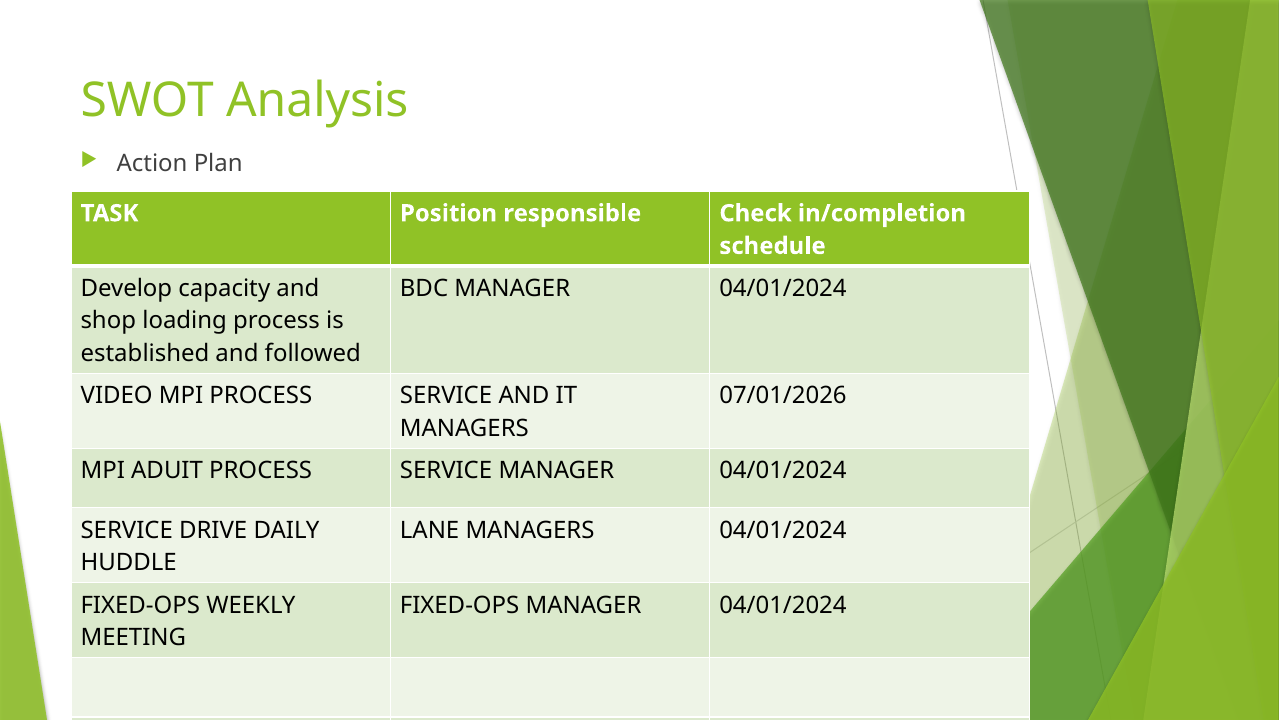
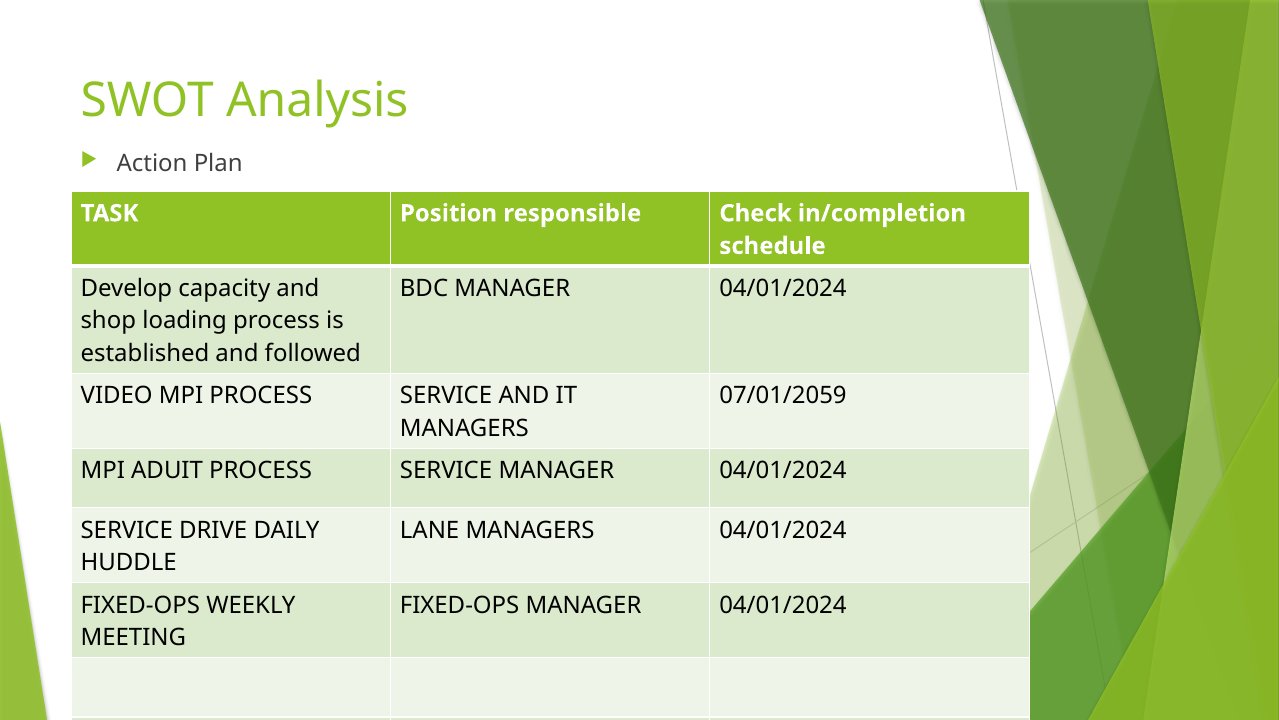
07/01/2026: 07/01/2026 -> 07/01/2059
